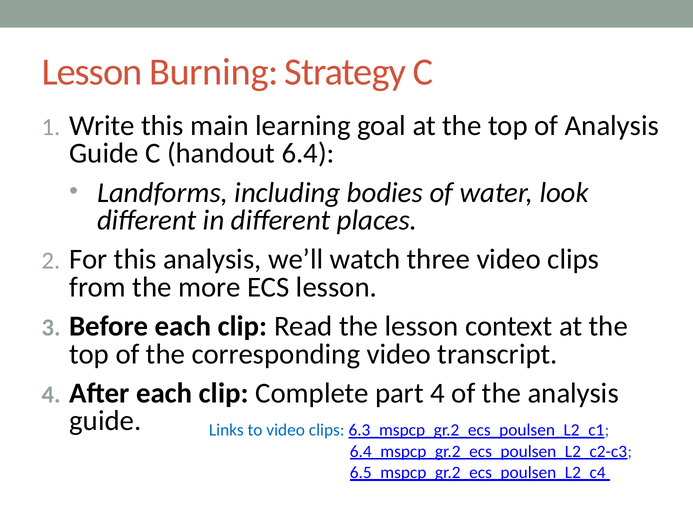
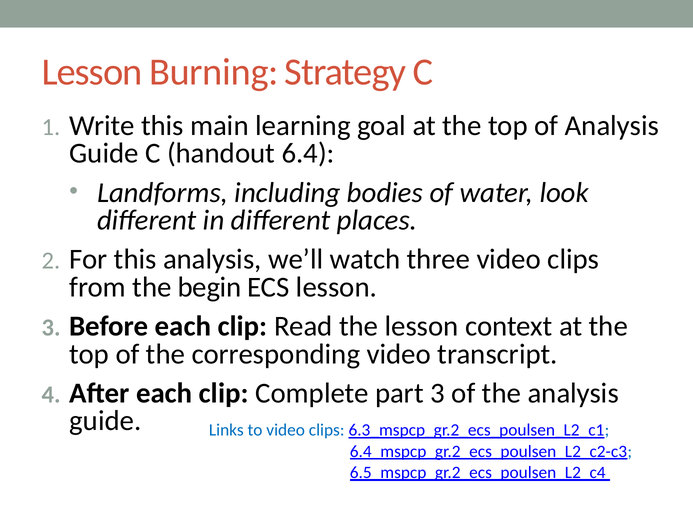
more: more -> begin
part 4: 4 -> 3
